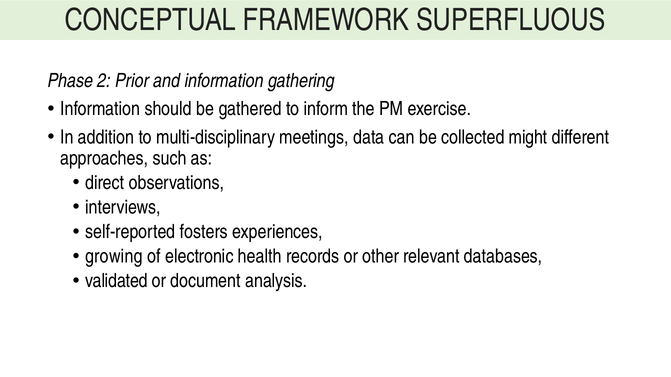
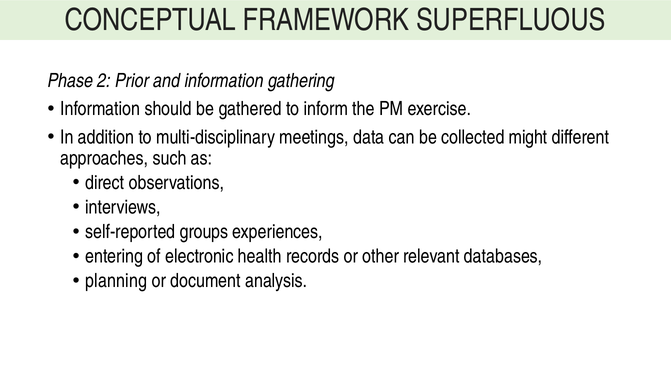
fosters: fosters -> groups
growing: growing -> entering
validated: validated -> planning
